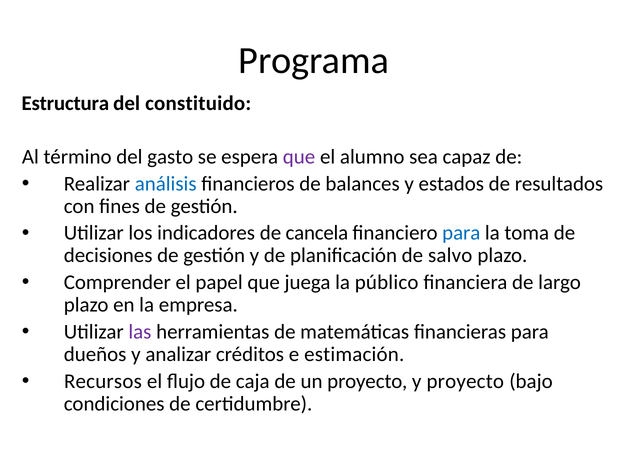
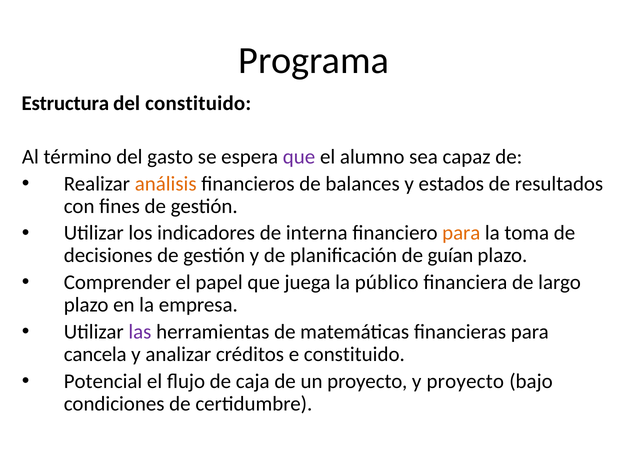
análisis colour: blue -> orange
cancela: cancela -> interna
para at (461, 233) colour: blue -> orange
salvo: salvo -> guían
dueños: dueños -> cancela
e estimación: estimación -> constituido
Recursos: Recursos -> Potencial
